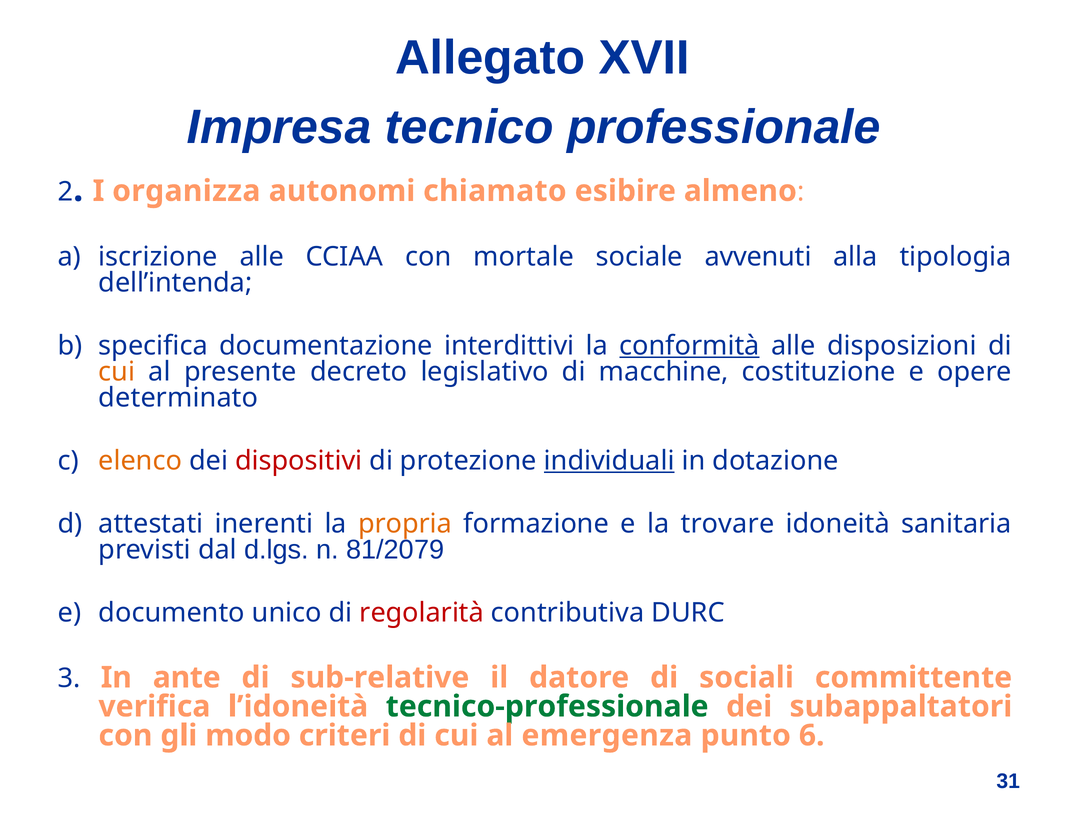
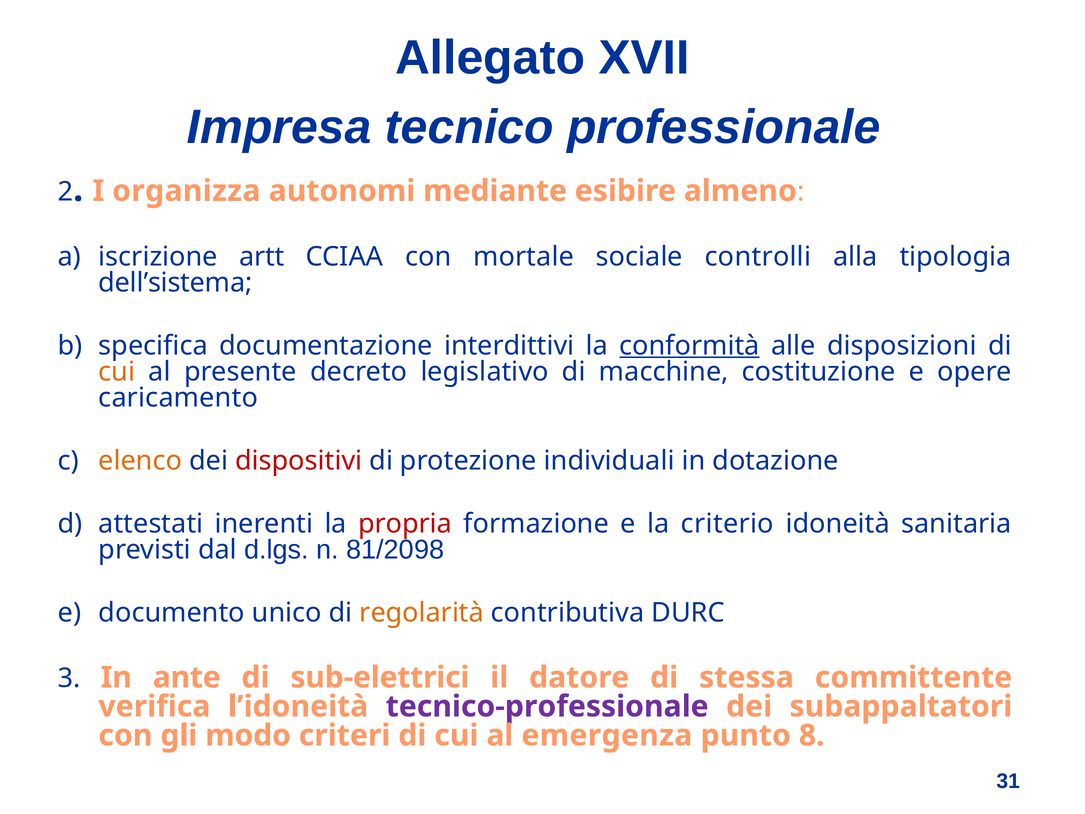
chiamato: chiamato -> mediante
iscrizione alle: alle -> artt
avvenuti: avvenuti -> controlli
dell’intenda: dell’intenda -> dell’sistema
determinato: determinato -> caricamento
individuali underline: present -> none
propria colour: orange -> red
trovare: trovare -> criterio
81/2079: 81/2079 -> 81/2098
regolarità colour: red -> orange
sub-relative: sub-relative -> sub-elettrici
sociali: sociali -> stessa
tecnico-professionale colour: green -> purple
6: 6 -> 8
